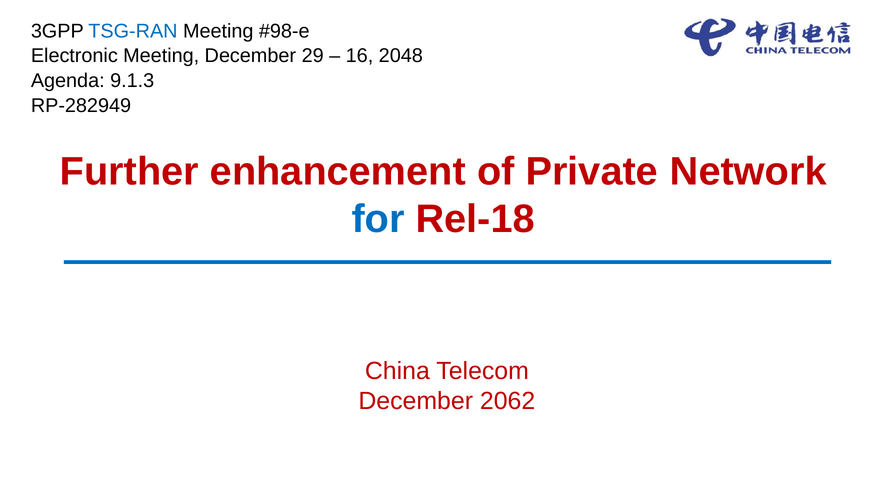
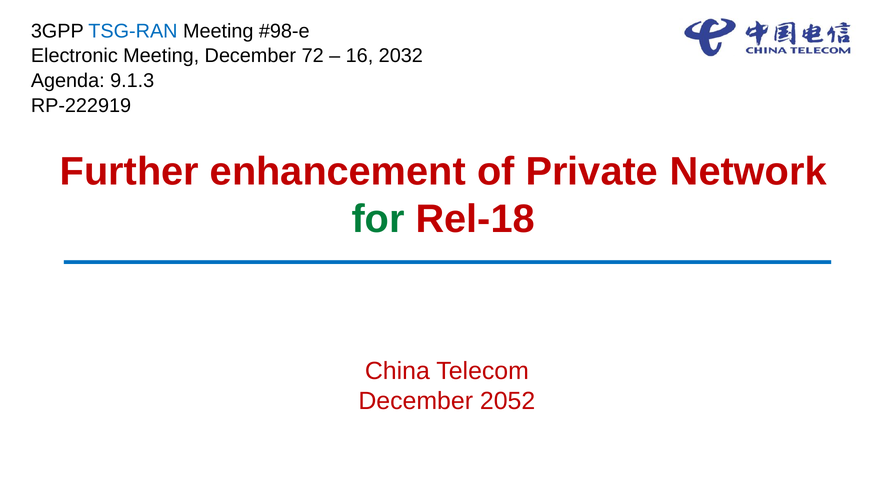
29: 29 -> 72
2048: 2048 -> 2032
RP-282949: RP-282949 -> RP-222919
for colour: blue -> green
2062: 2062 -> 2052
